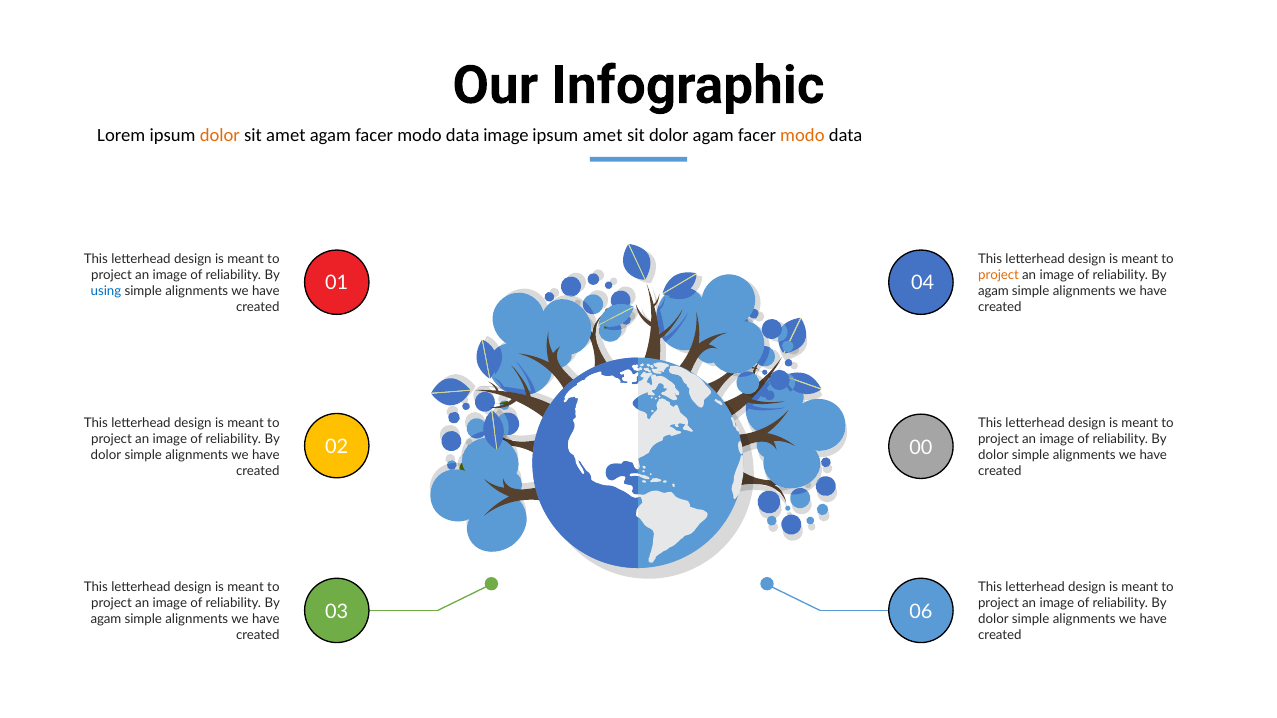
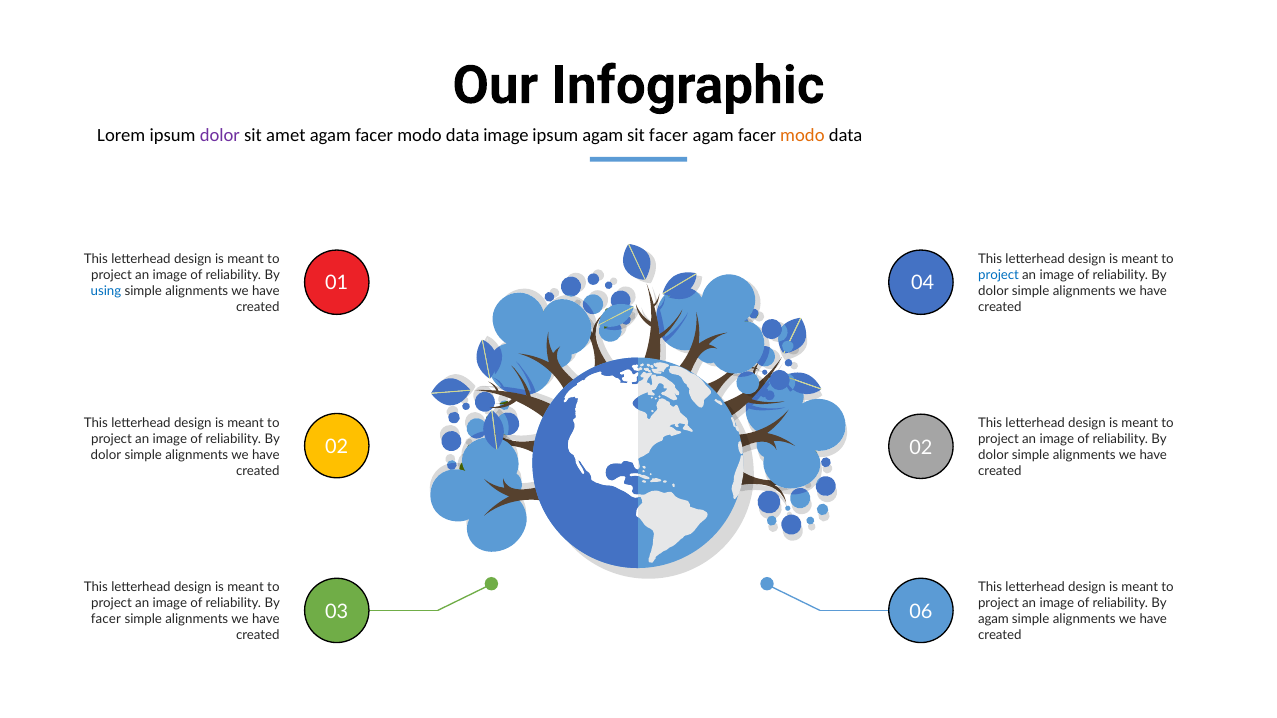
dolor at (220, 135) colour: orange -> purple
ipsum amet: amet -> agam
sit dolor: dolor -> facer
project at (999, 276) colour: orange -> blue
agam at (993, 292): agam -> dolor
02 00: 00 -> 02
agam at (106, 619): agam -> facer
dolor at (993, 620): dolor -> agam
